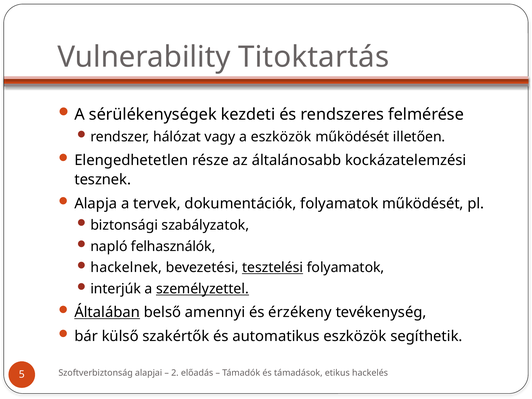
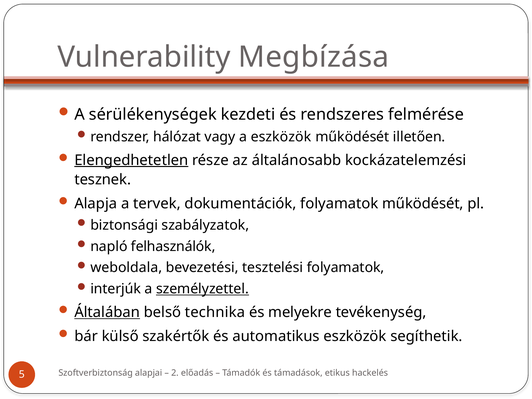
Titoktartás: Titoktartás -> Megbízása
Elengedhetetlen underline: none -> present
hackelnek: hackelnek -> weboldala
tesztelési underline: present -> none
amennyi: amennyi -> technika
érzékeny: érzékeny -> melyekre
